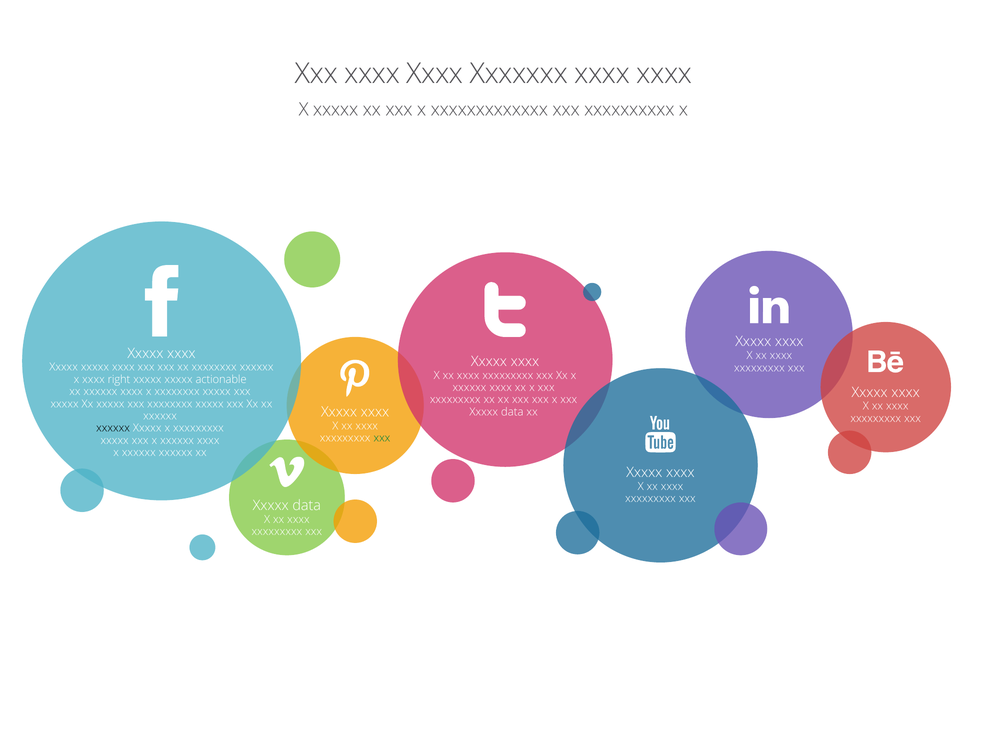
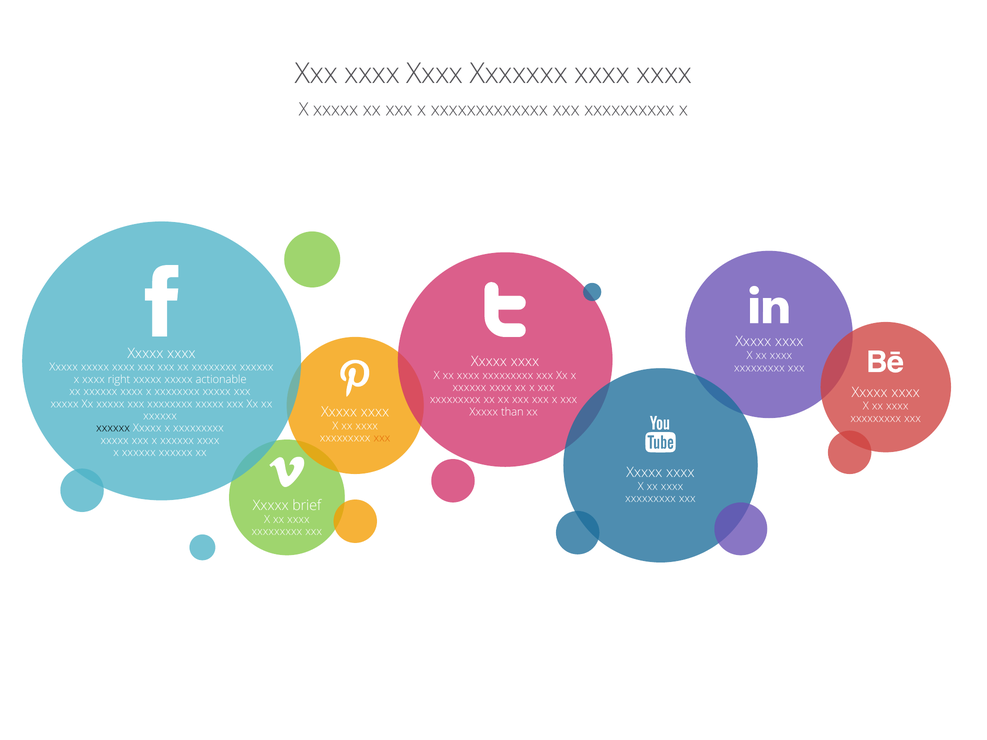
data at (512, 412): data -> than
xxx at (382, 438) colour: green -> orange
data at (307, 506): data -> brief
